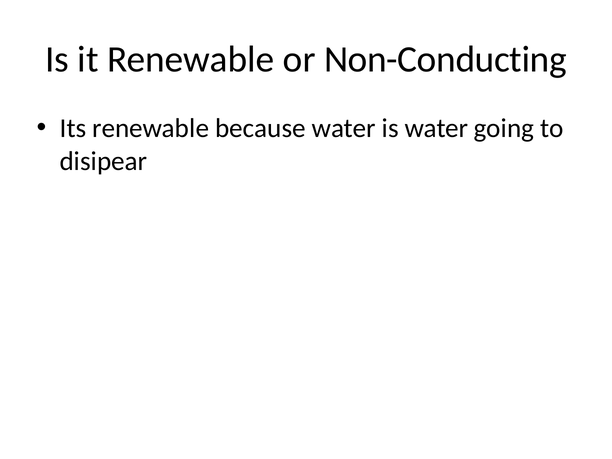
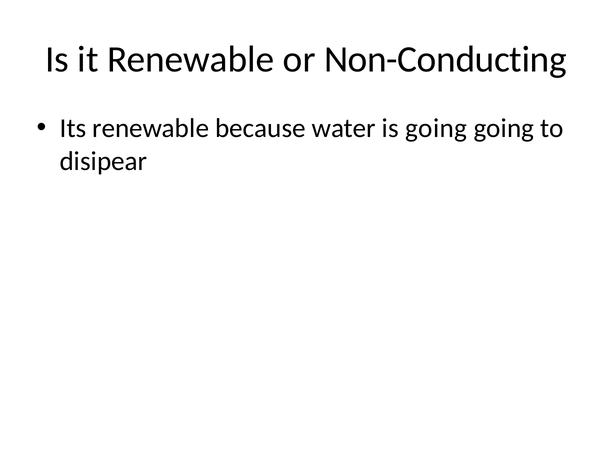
is water: water -> going
